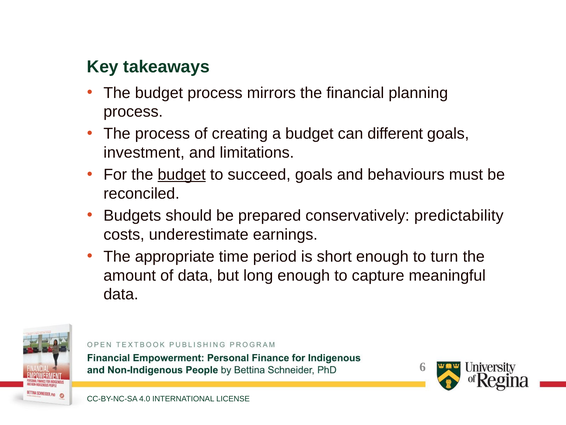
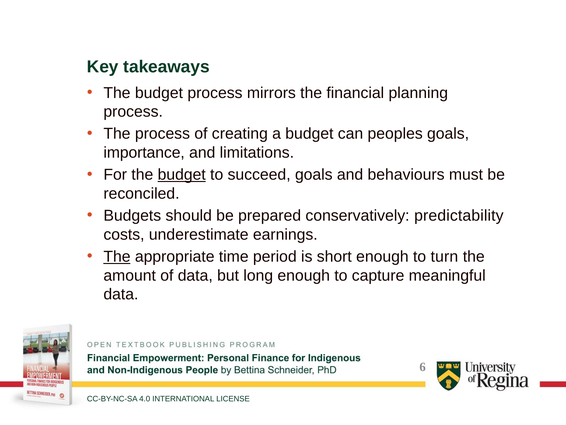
different: different -> peoples
investment: investment -> importance
The at (117, 256) underline: none -> present
